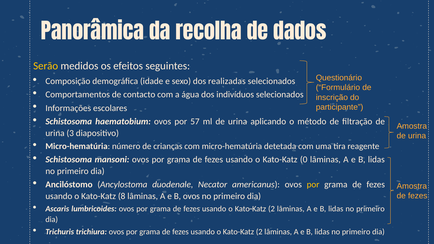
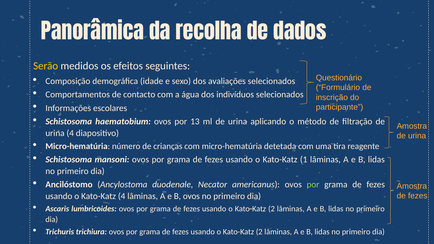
realizadas: realizadas -> avaliações
57: 57 -> 13
urina 3: 3 -> 4
0: 0 -> 1
por at (313, 185) colour: yellow -> light green
Kato-Katz 8: 8 -> 4
